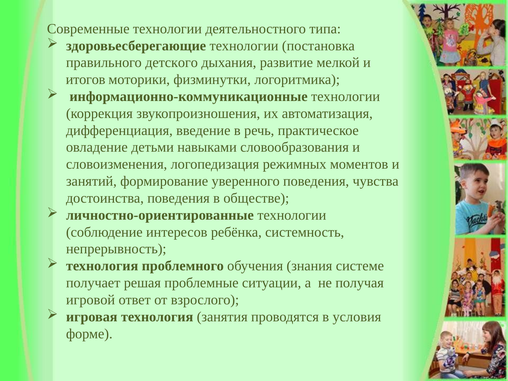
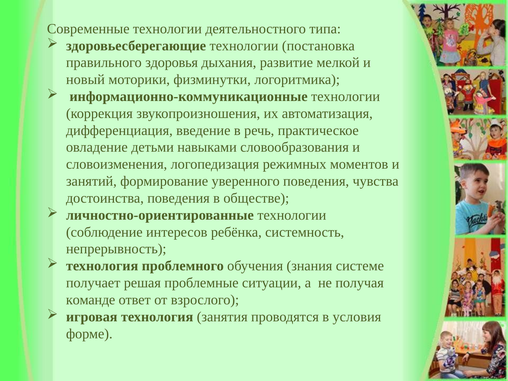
детского: детского -> здоровья
итогов: итогов -> новый
игровой: игровой -> команде
